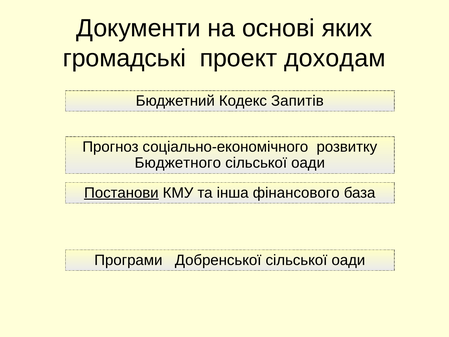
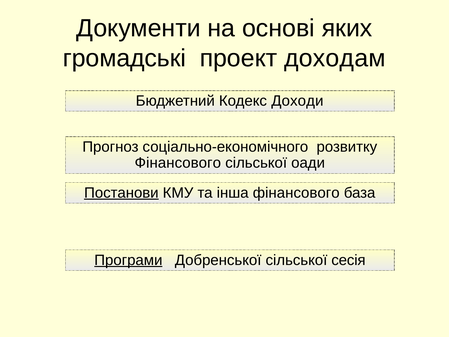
Запитів: Запитів -> Доходи
Бюджетного at (178, 163): Бюджетного -> Фінансового
Програми underline: none -> present
Добренської сільської оади: оади -> сесія
